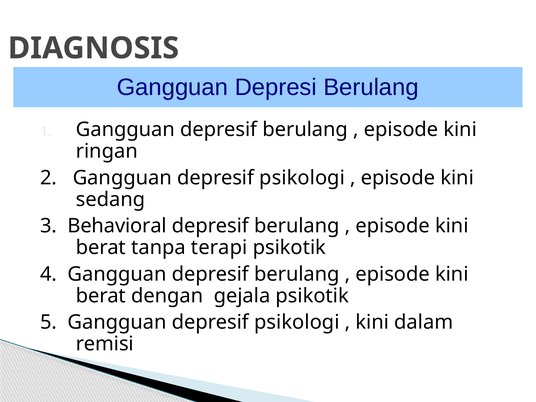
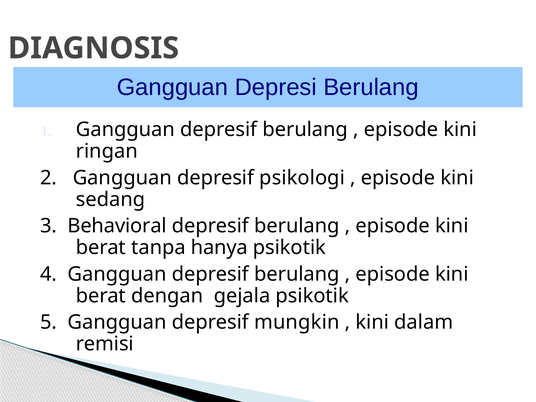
terapi: terapi -> hanya
5 Gangguan depresif psikologi: psikologi -> mungkin
